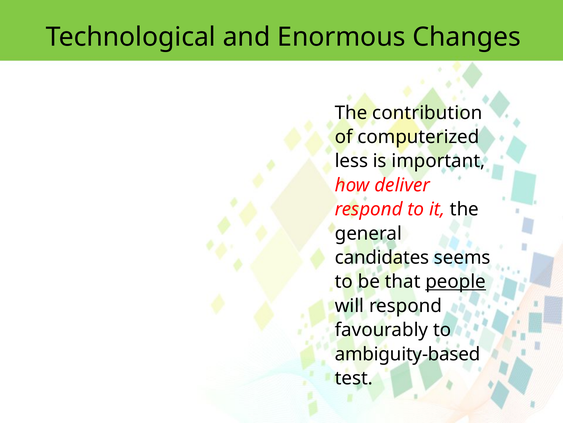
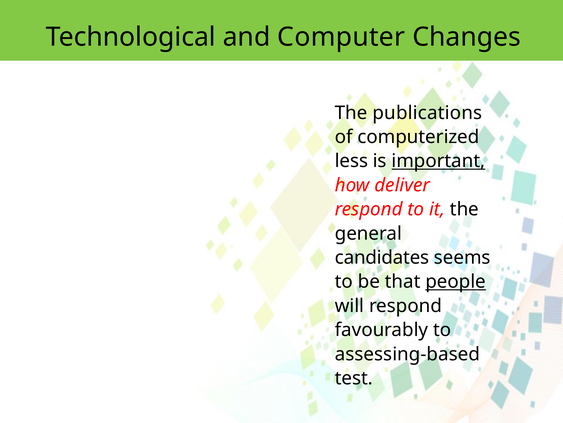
Enormous: Enormous -> Computer
contribution: contribution -> publications
important underline: none -> present
ambiguity-based: ambiguity-based -> assessing-based
